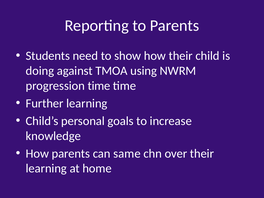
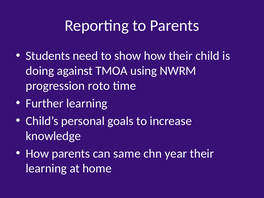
progression time: time -> roto
over: over -> year
